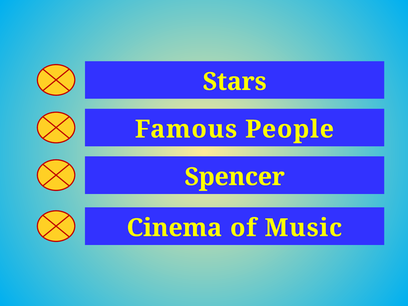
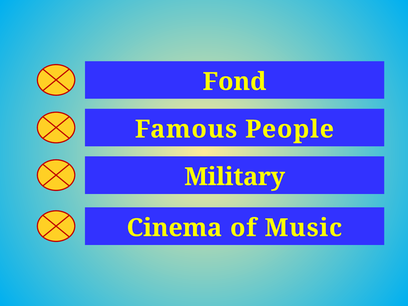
Stars: Stars -> Fond
Spencer: Spencer -> Military
